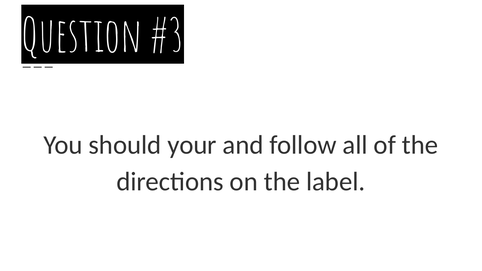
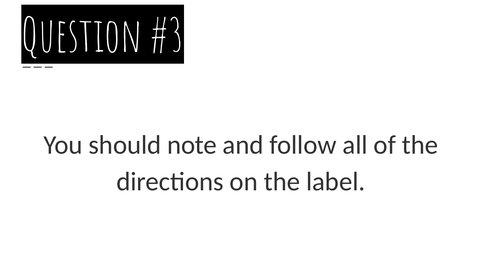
your: your -> note
